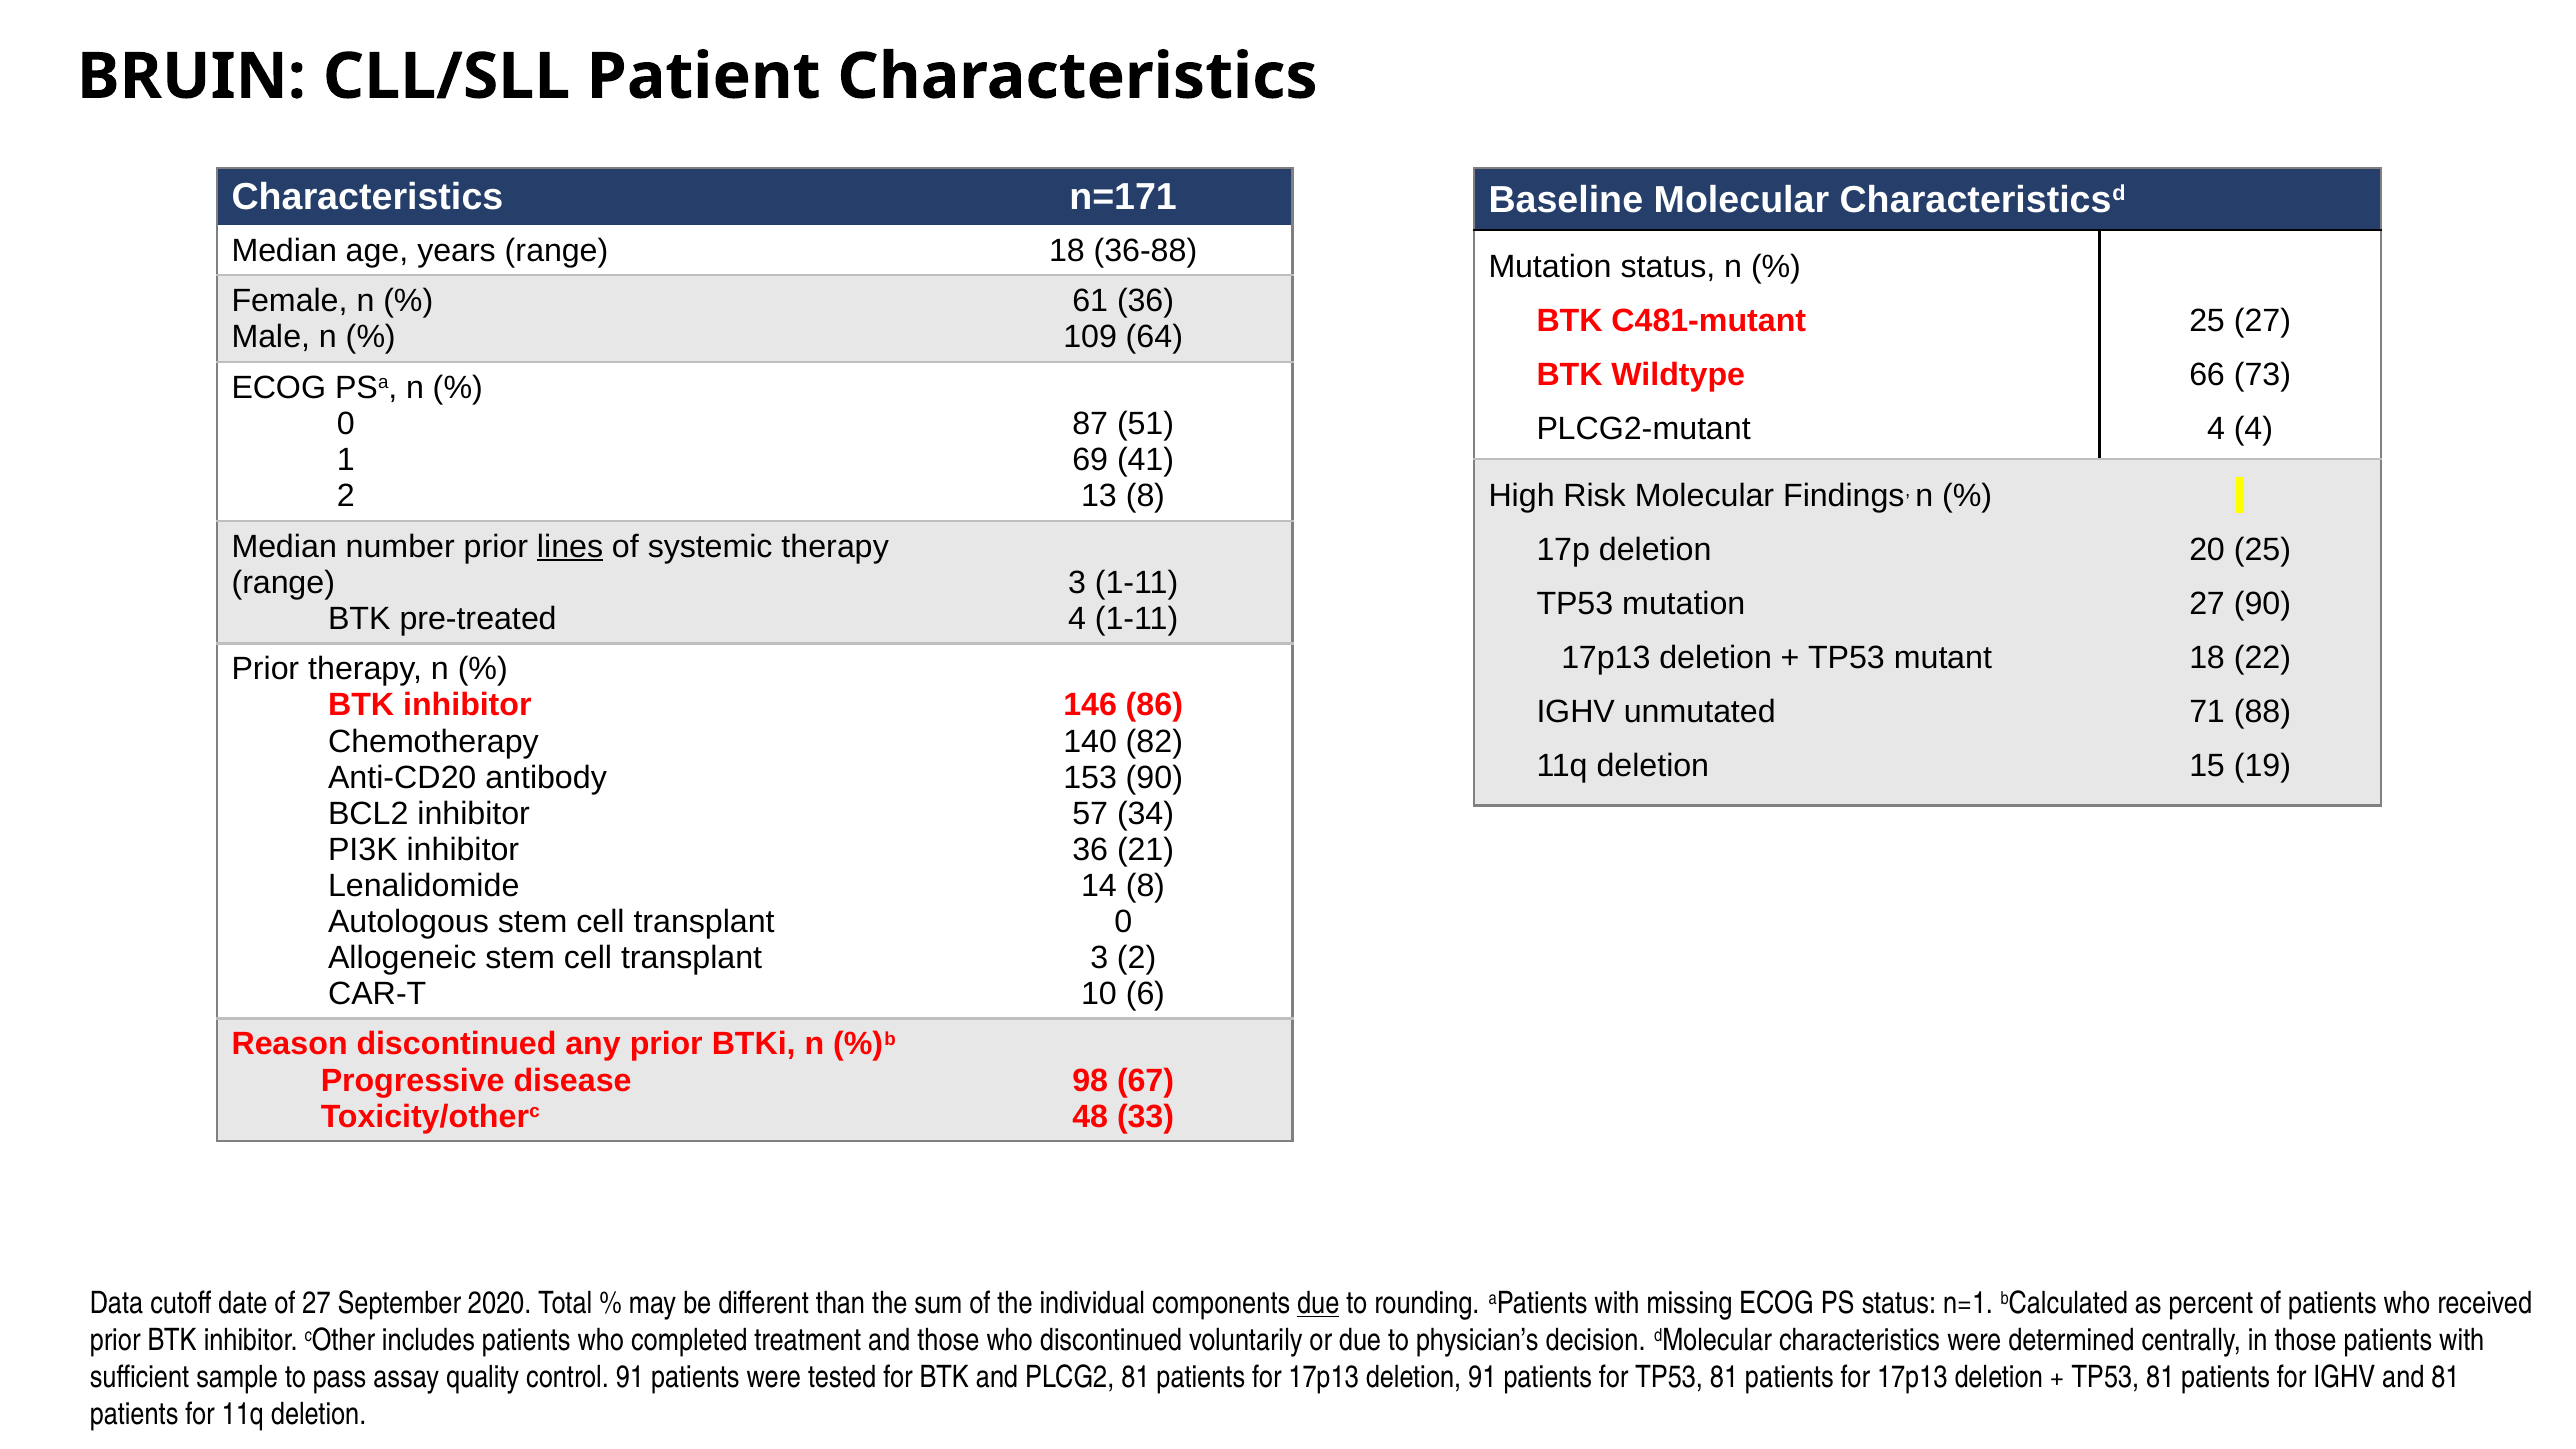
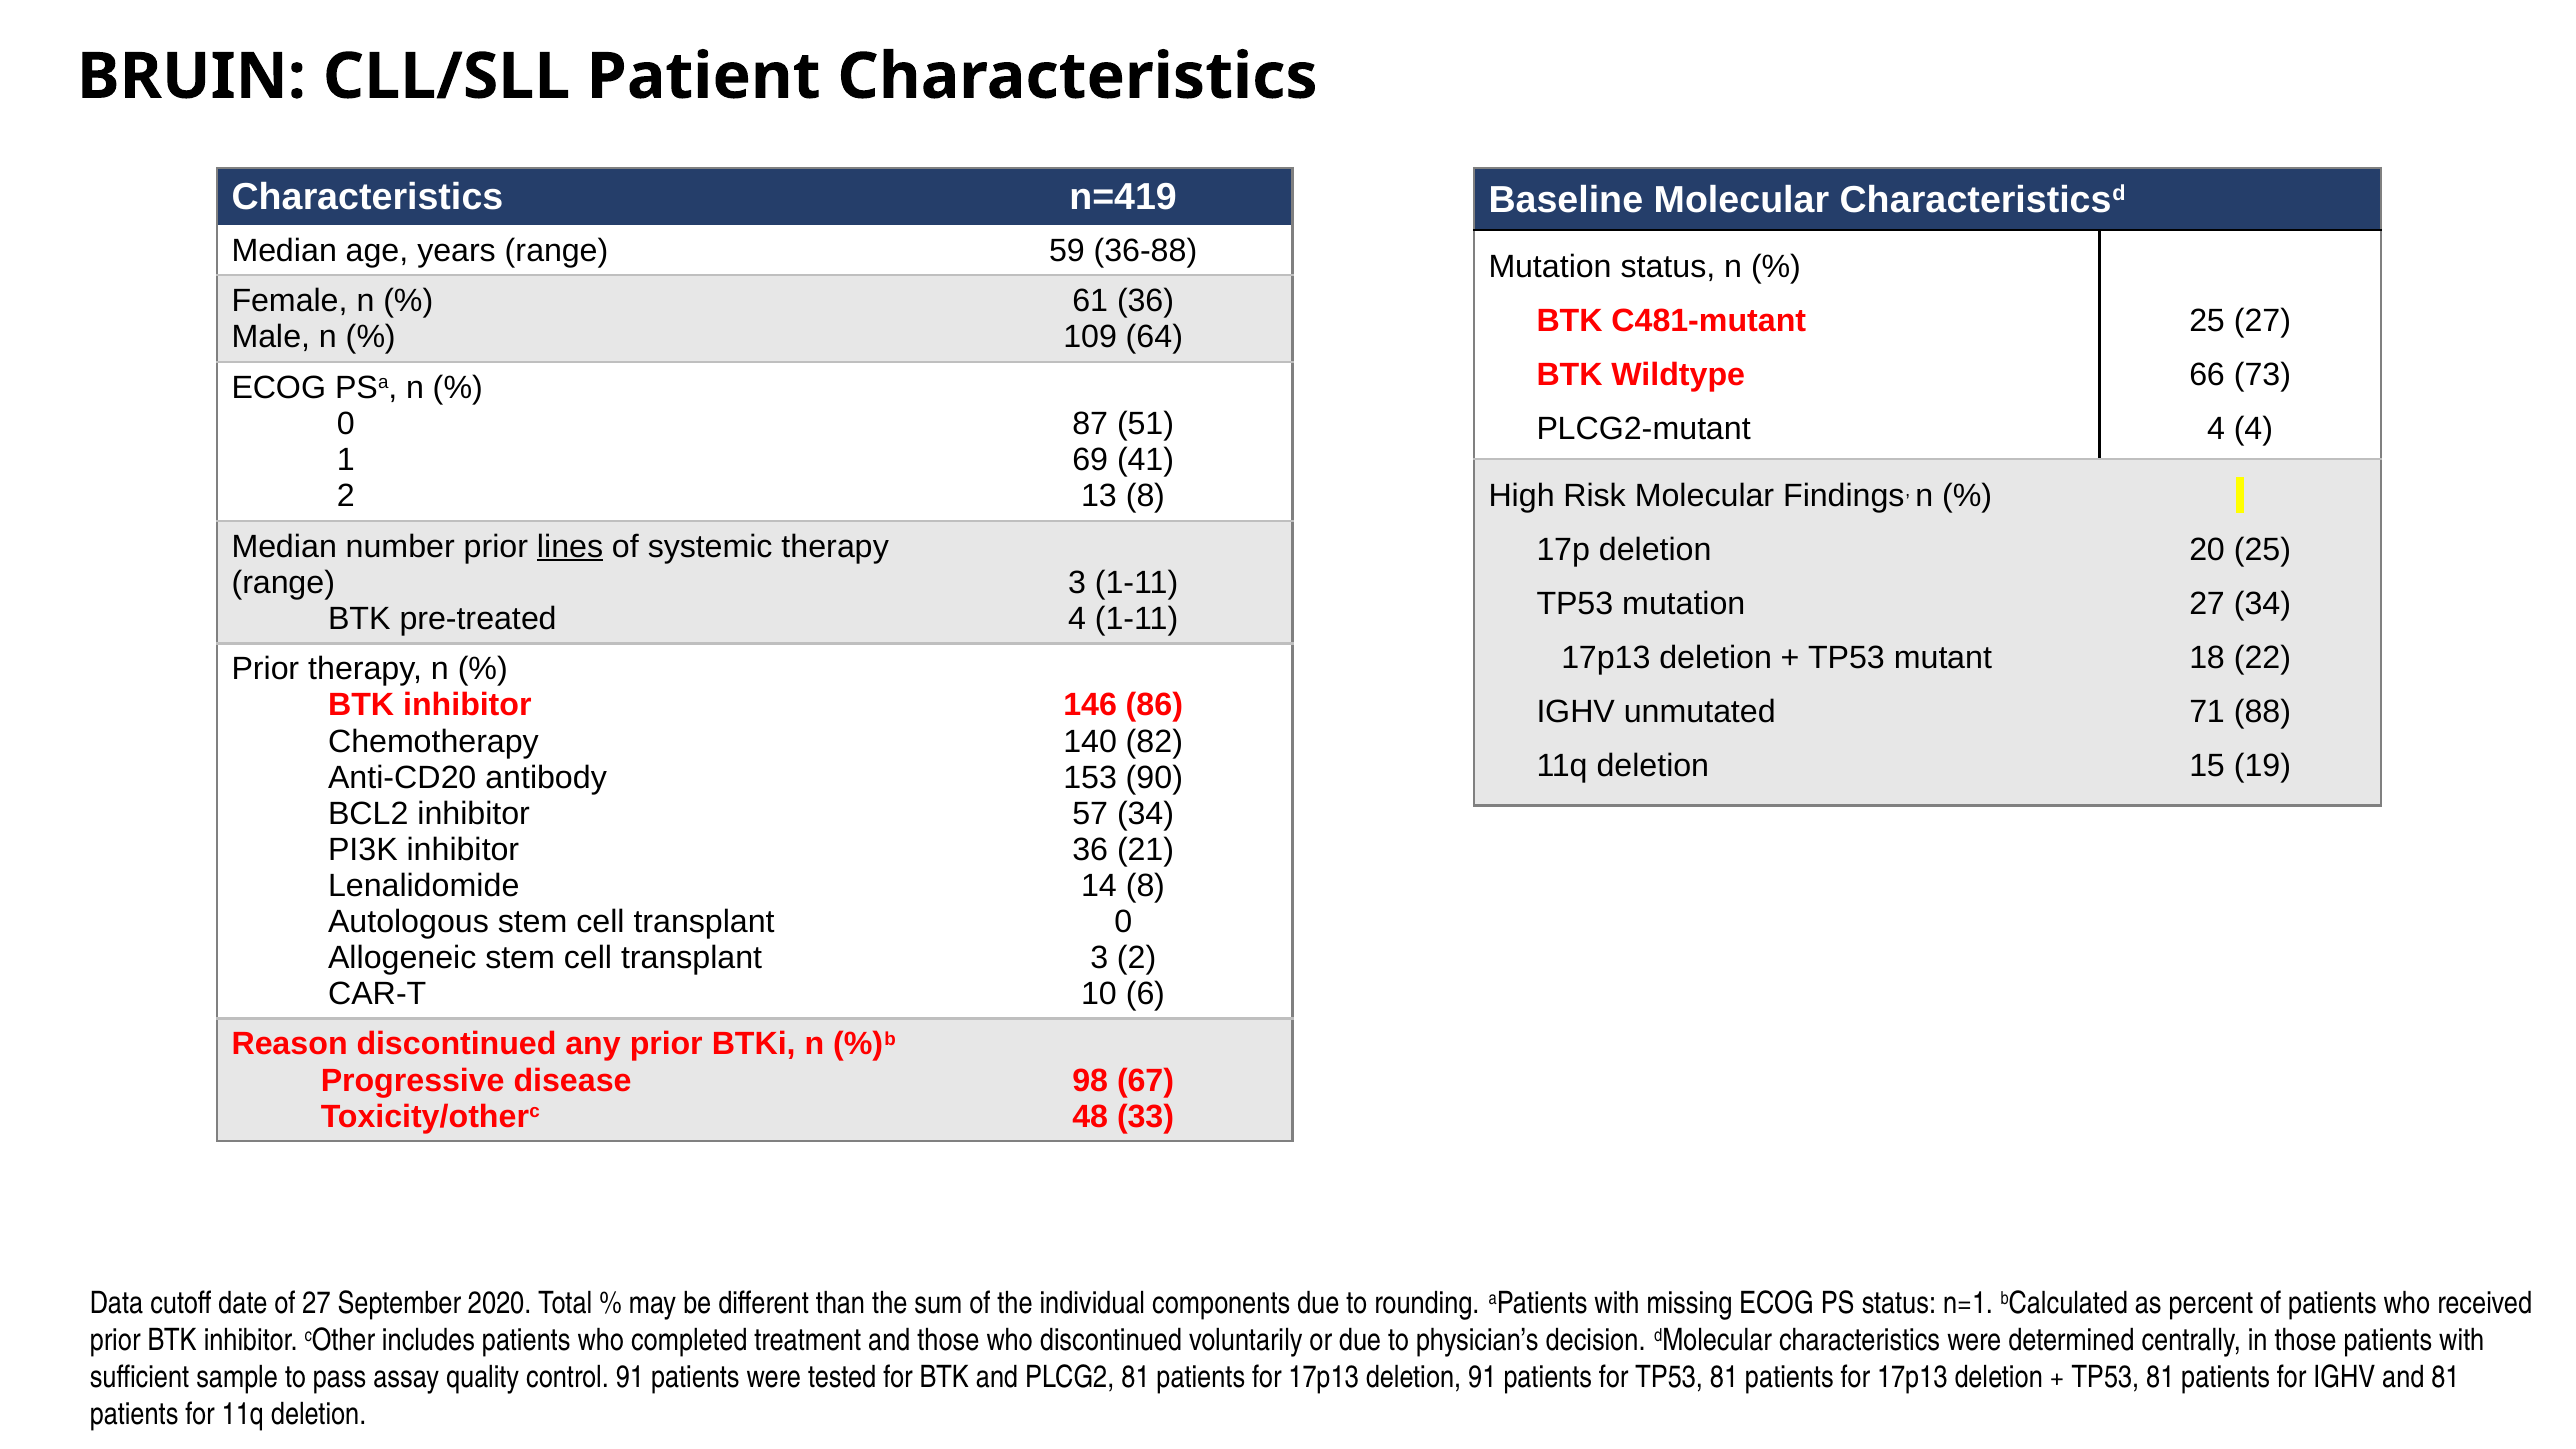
n=171: n=171 -> n=419
range 18: 18 -> 59
27 90: 90 -> 34
due at (1318, 1303) underline: present -> none
